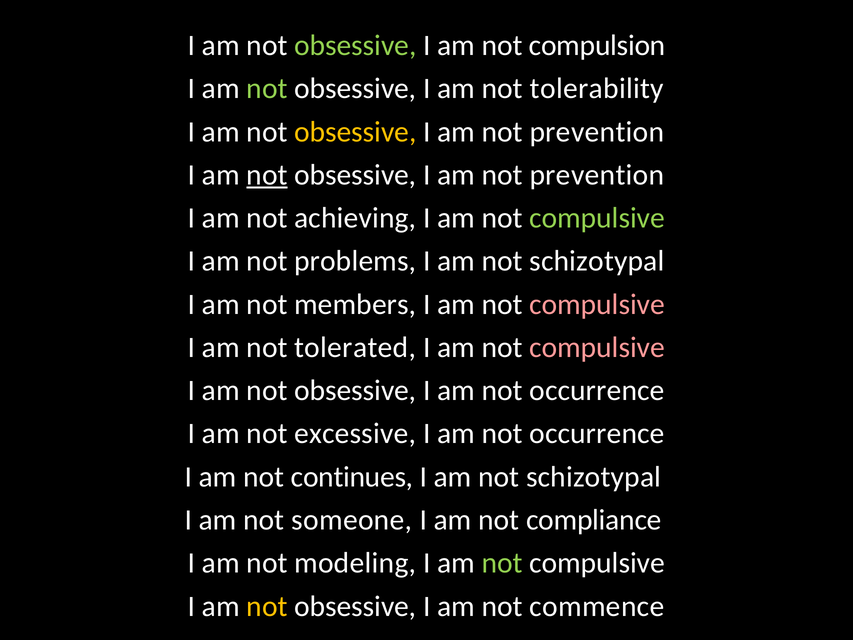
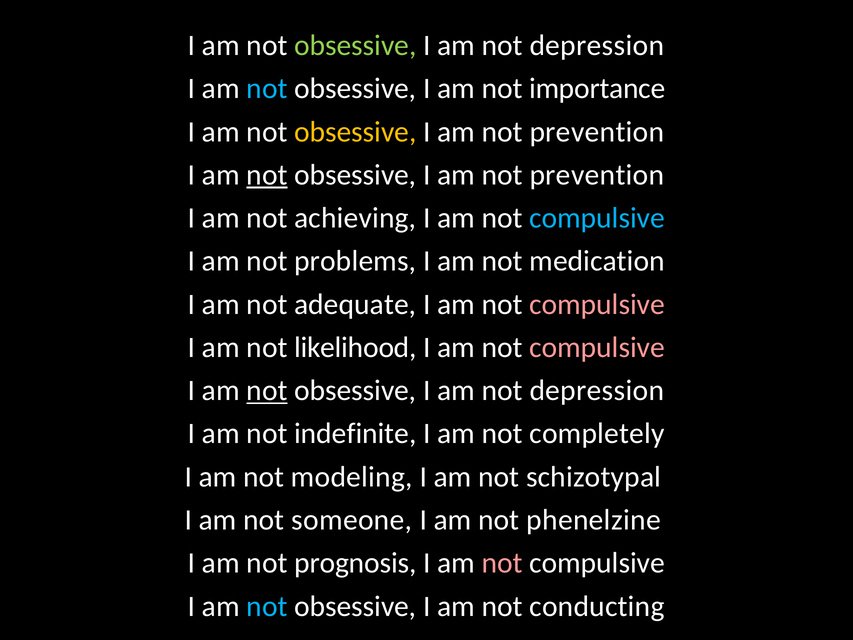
compulsion at (597, 45): compulsion -> depression
not at (267, 89) colour: light green -> light blue
tolerability: tolerability -> importance
compulsive at (597, 218) colour: light green -> light blue
schizotypal at (597, 261): schizotypal -> medication
members: members -> adequate
tolerated: tolerated -> likelihood
not at (267, 390) underline: none -> present
occurrence at (597, 390): occurrence -> depression
excessive: excessive -> indefinite
occurrence at (597, 434): occurrence -> completely
continues: continues -> modeling
compliance: compliance -> phenelzine
modeling: modeling -> prognosis
not at (502, 563) colour: light green -> pink
not at (267, 606) colour: yellow -> light blue
commence: commence -> conducting
